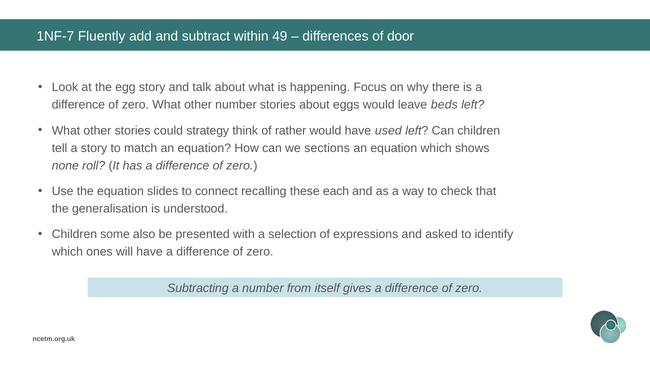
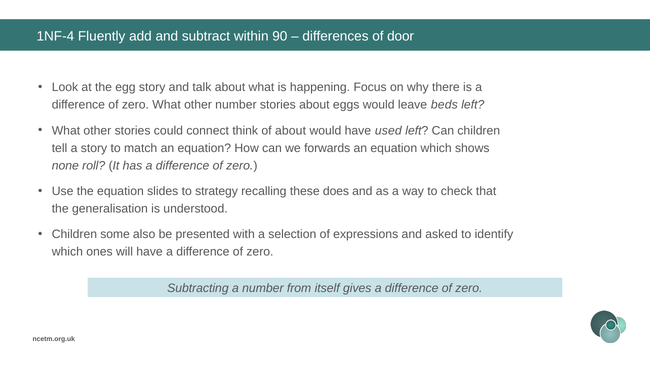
1NF-7: 1NF-7 -> 1NF-4
49: 49 -> 90
strategy: strategy -> connect
of rather: rather -> about
sections: sections -> forwards
connect: connect -> strategy
each: each -> does
